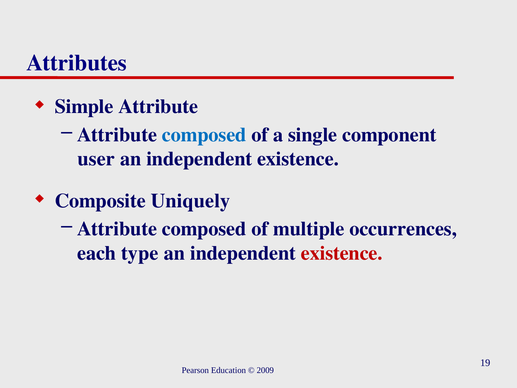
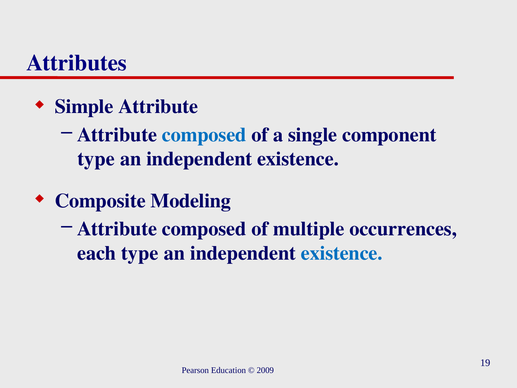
user at (96, 159): user -> type
Uniquely: Uniquely -> Modeling
existence at (342, 253) colour: red -> blue
